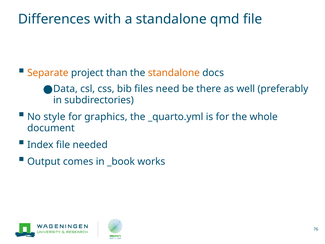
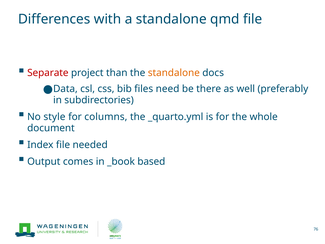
Separate colour: orange -> red
graphics: graphics -> columns
works: works -> based
